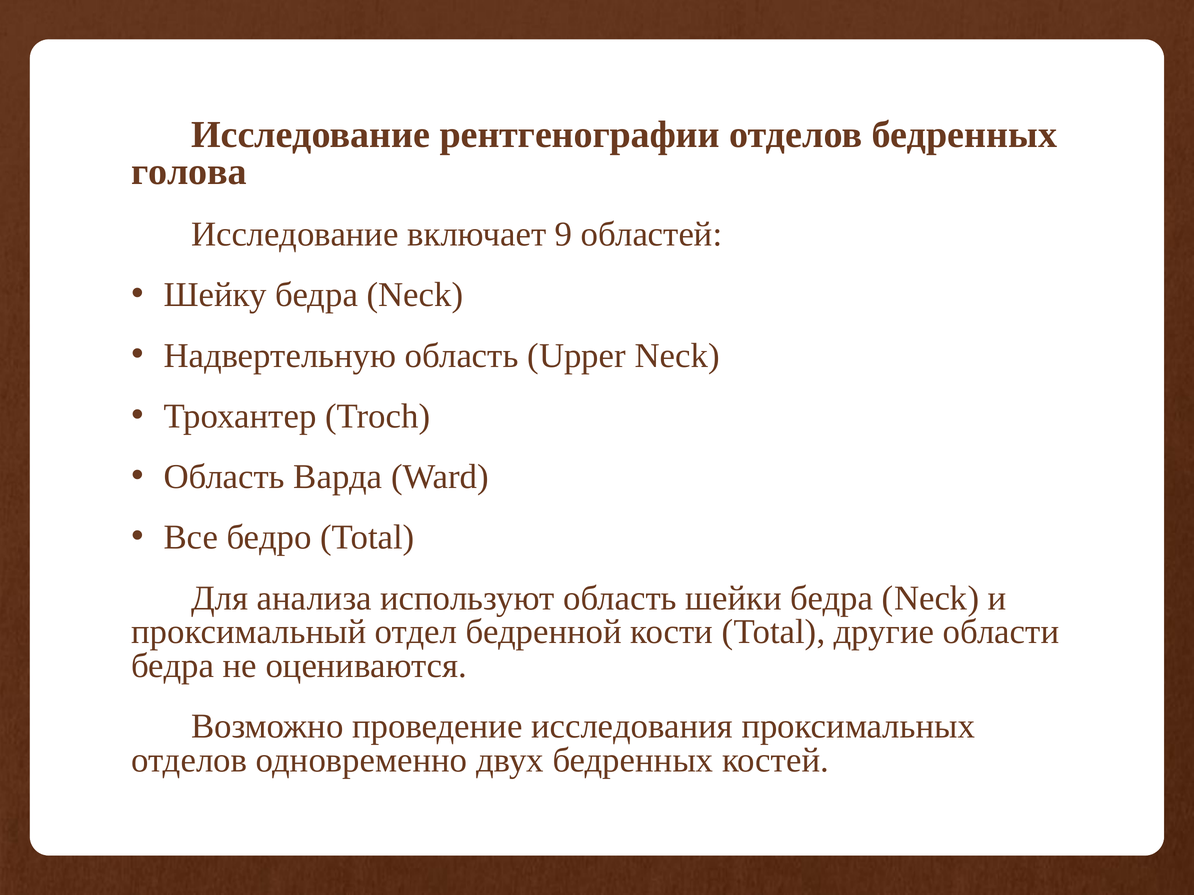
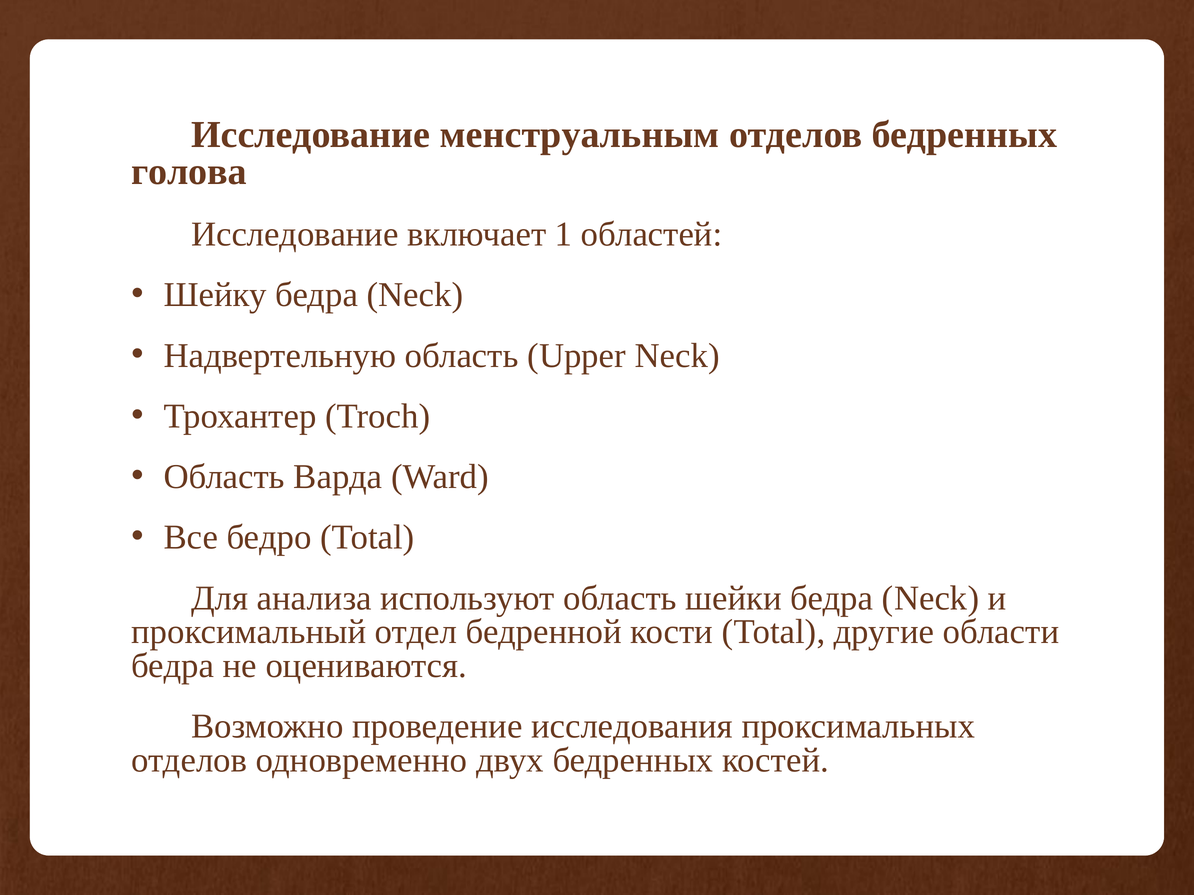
рентгенографии: рентгенографии -> менструальным
9: 9 -> 1
